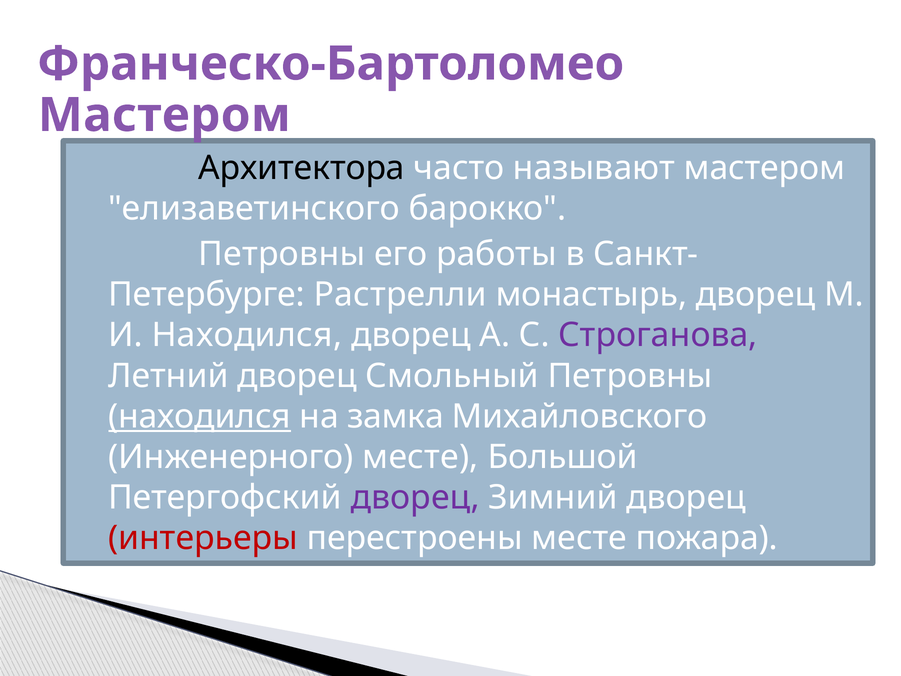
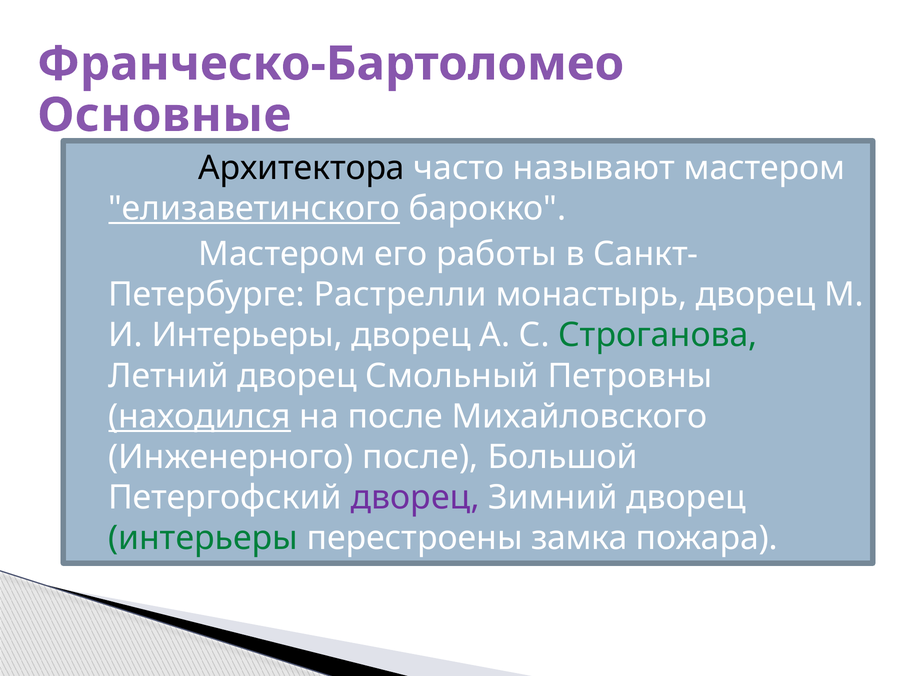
Мастером at (164, 115): Мастером -> Основные
елизаветинского underline: none -> present
Петровны at (282, 254): Петровны -> Мастером
И Находился: Находился -> Интерьеры
Строганова colour: purple -> green
на замка: замка -> после
Инженерного месте: месте -> после
интерьеры at (203, 538) colour: red -> green
перестроены месте: месте -> замка
